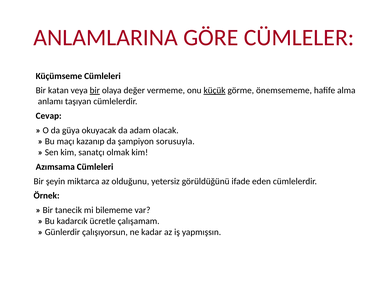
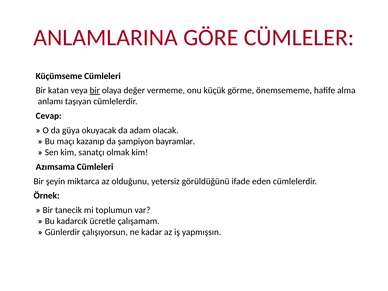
küçük underline: present -> none
sorusuyla: sorusuyla -> bayramlar
bilememe: bilememe -> toplumun
